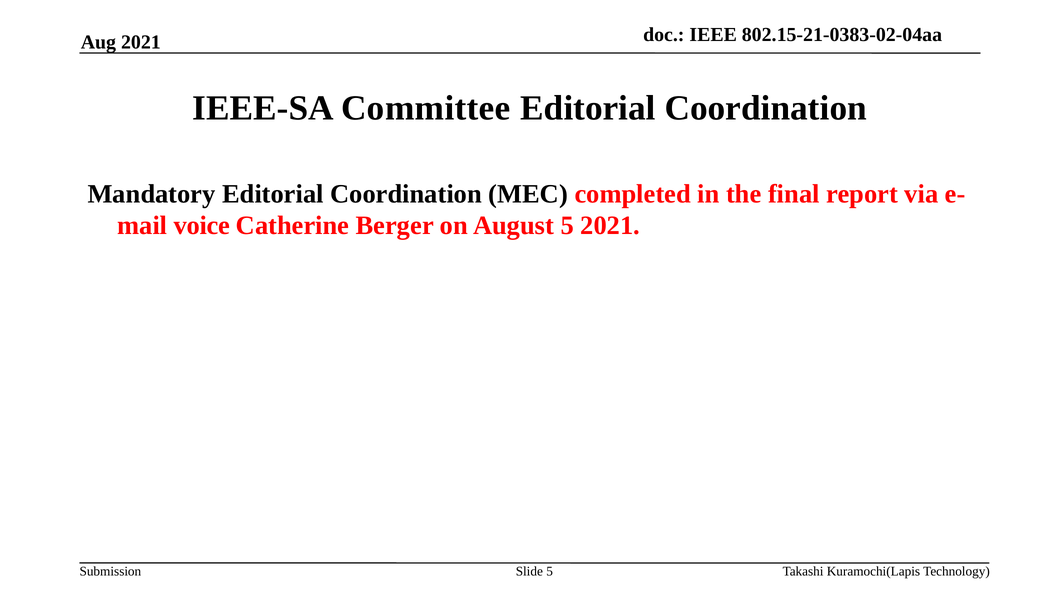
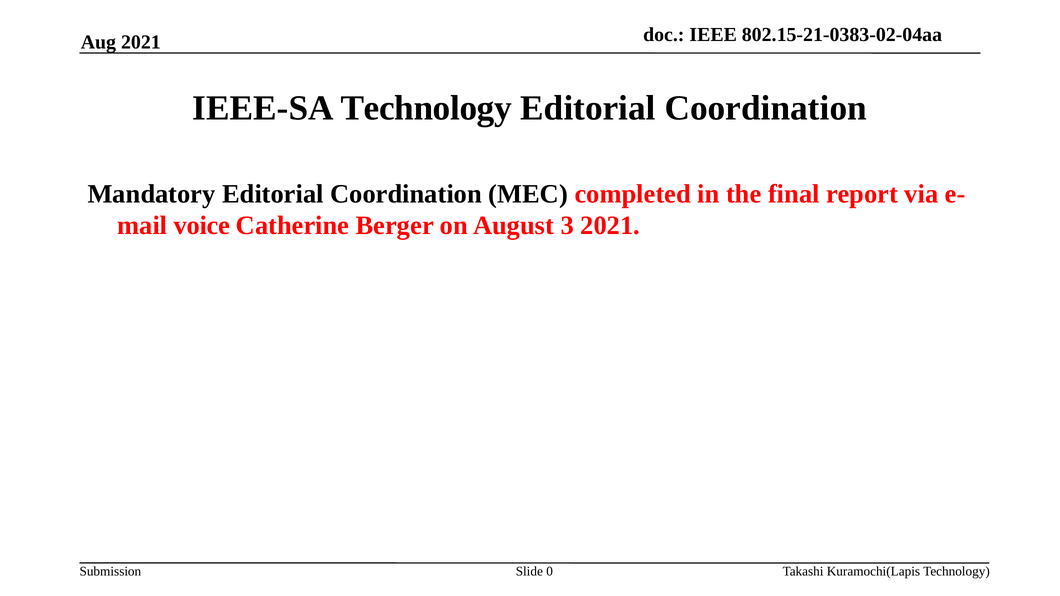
IEEE-SA Committee: Committee -> Technology
August 5: 5 -> 3
Slide 5: 5 -> 0
